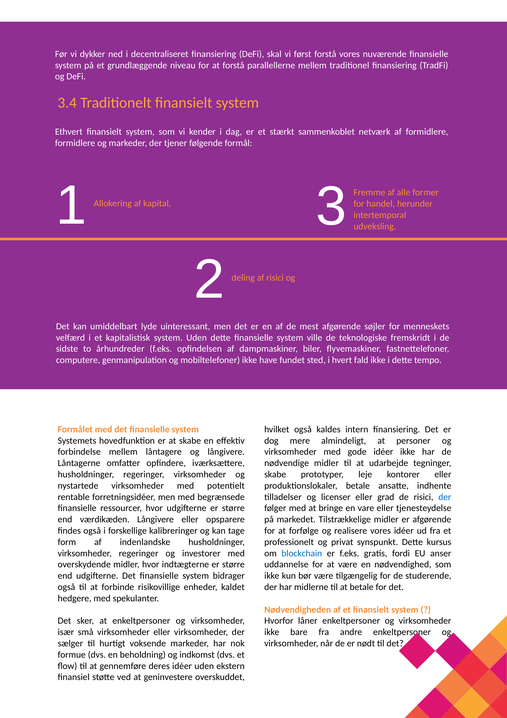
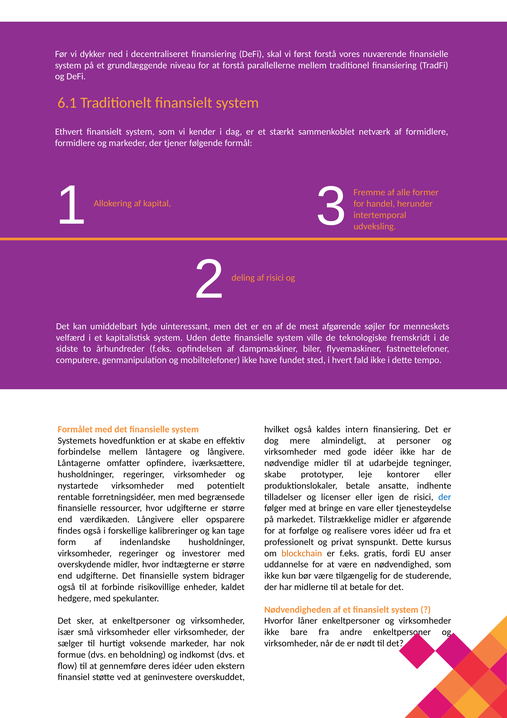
3.4: 3.4 -> 6.1
grad: grad -> igen
blockchain colour: blue -> orange
